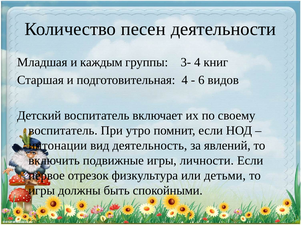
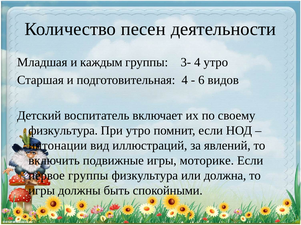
4 книг: книг -> утро
воспитатель at (63, 131): воспитатель -> физкультура
деятельность: деятельность -> иллюстраций
личности: личности -> моторике
первое отрезок: отрезок -> группы
детьми: детьми -> должна
